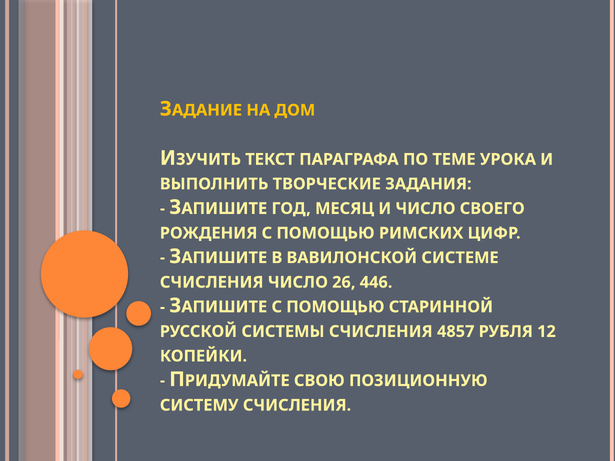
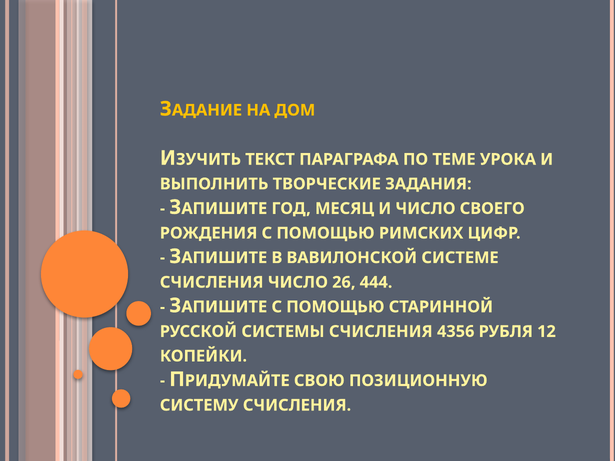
446: 446 -> 444
4857: 4857 -> 4356
